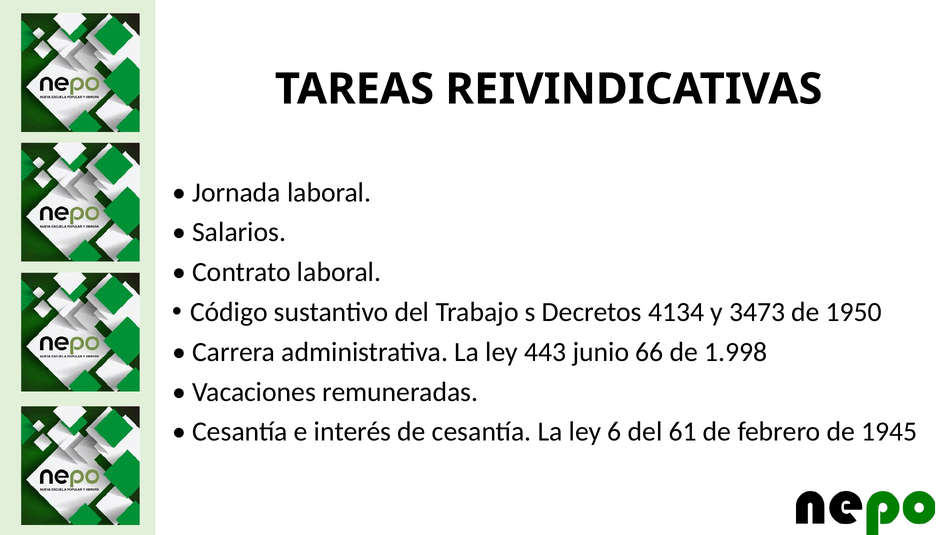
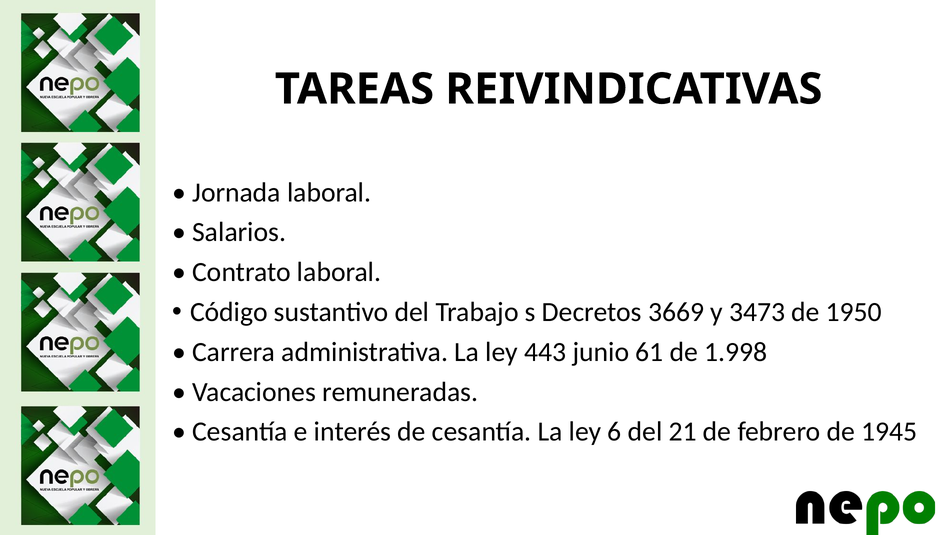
4134: 4134 -> 3669
66: 66 -> 61
61: 61 -> 21
